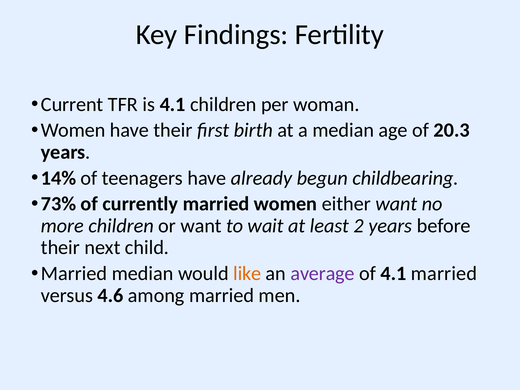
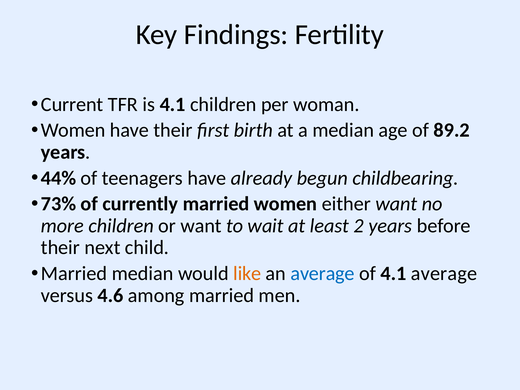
20.3: 20.3 -> 89.2
14%: 14% -> 44%
average at (323, 274) colour: purple -> blue
4.1 married: married -> average
